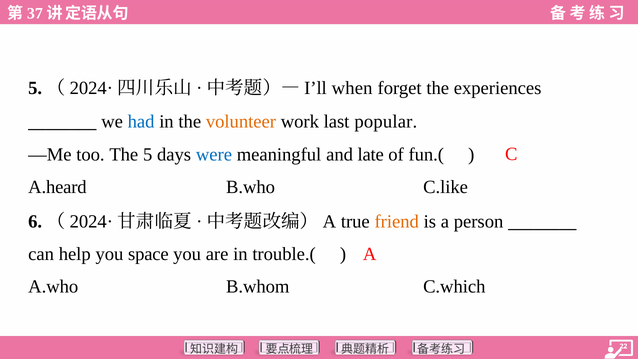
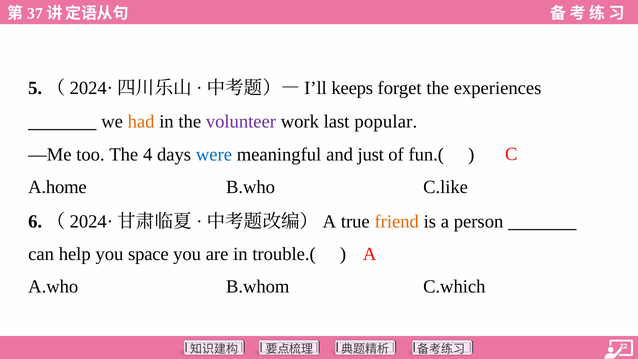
when: when -> keeps
had colour: blue -> orange
volunteer colour: orange -> purple
5: 5 -> 4
late: late -> just
A.heard: A.heard -> A.home
